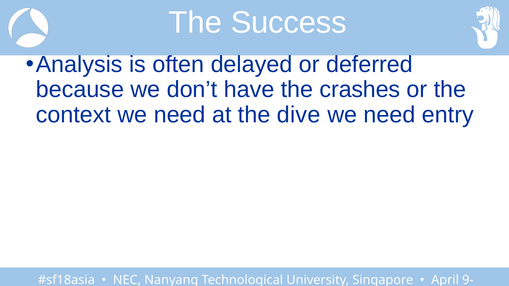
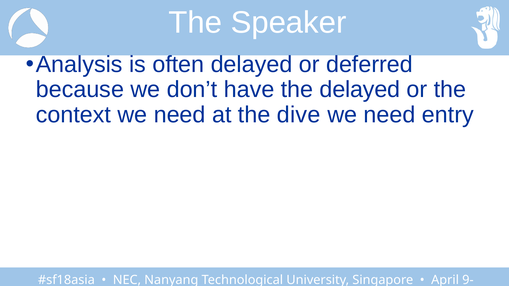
Success: Success -> Speaker
the crashes: crashes -> delayed
